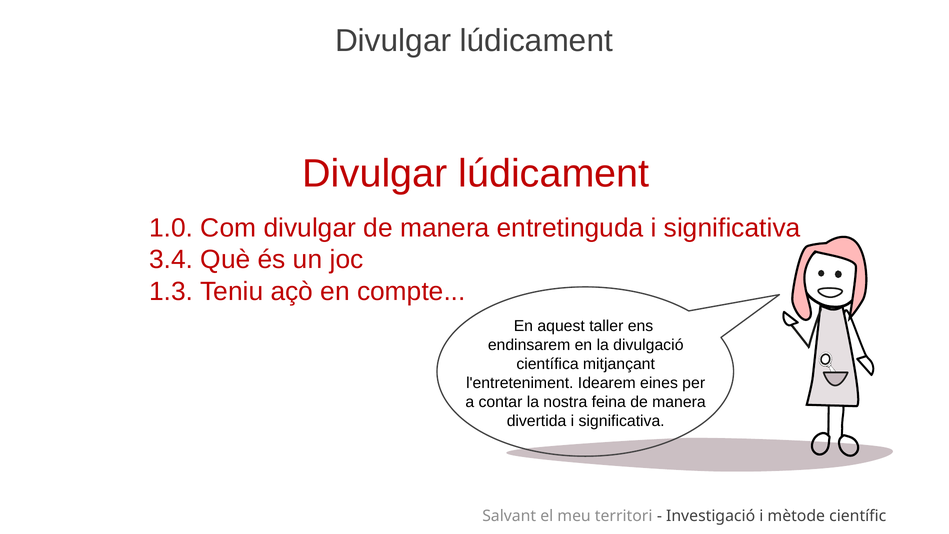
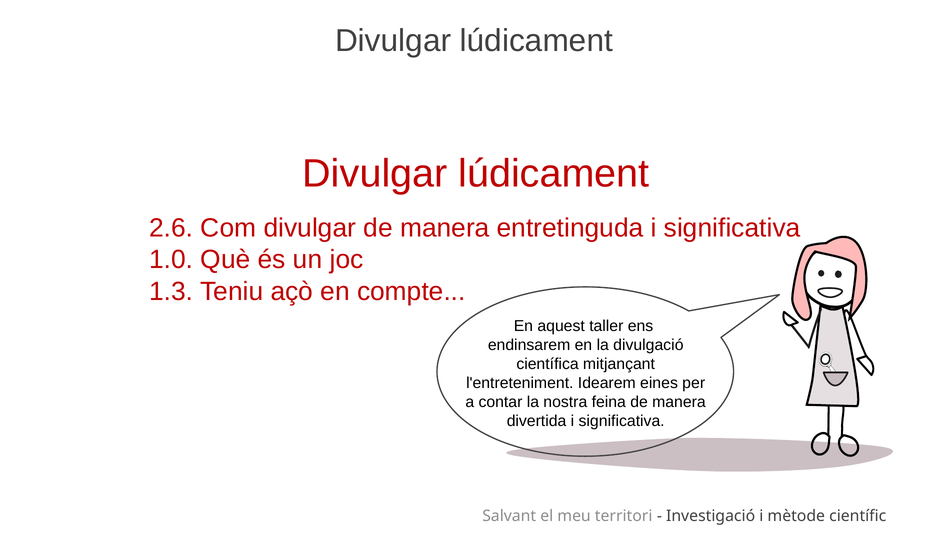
1.0: 1.0 -> 2.6
3.4: 3.4 -> 1.0
